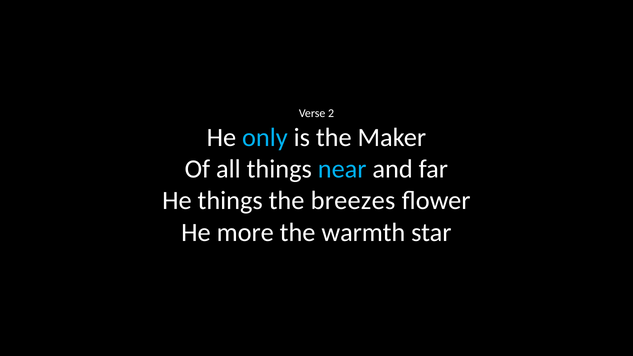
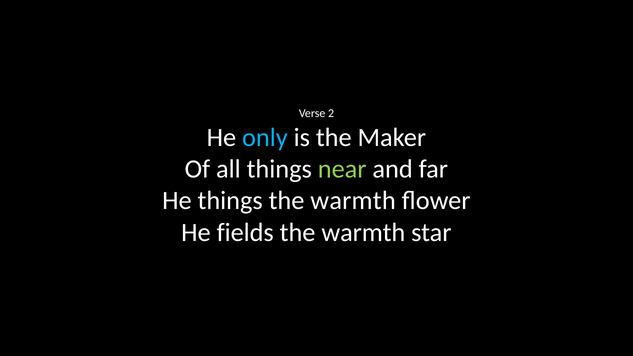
near colour: light blue -> light green
breezes at (353, 201): breezes -> warmth
more: more -> fields
